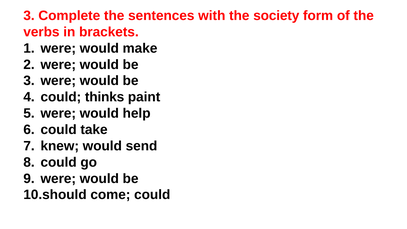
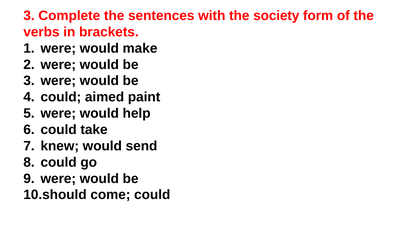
thinks: thinks -> aimed
